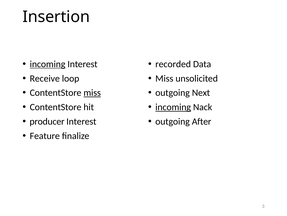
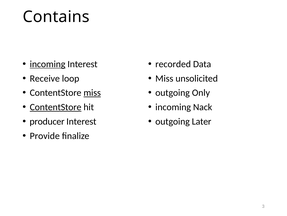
Insertion: Insertion -> Contains
Next: Next -> Only
ContentStore at (56, 107) underline: none -> present
incoming at (173, 107) underline: present -> none
After: After -> Later
Feature: Feature -> Provide
